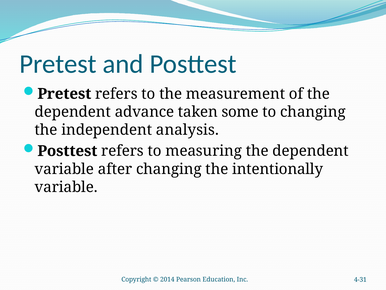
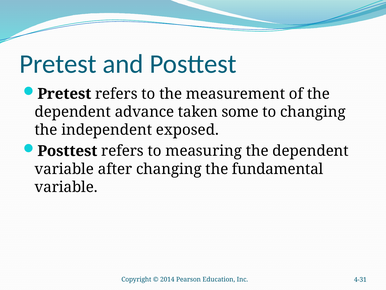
analysis: analysis -> exposed
intentionally: intentionally -> fundamental
